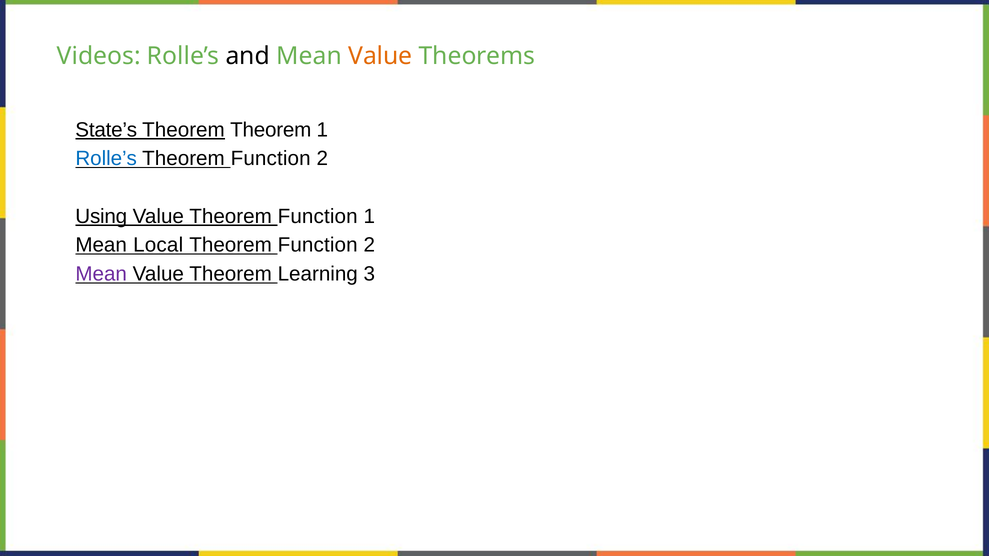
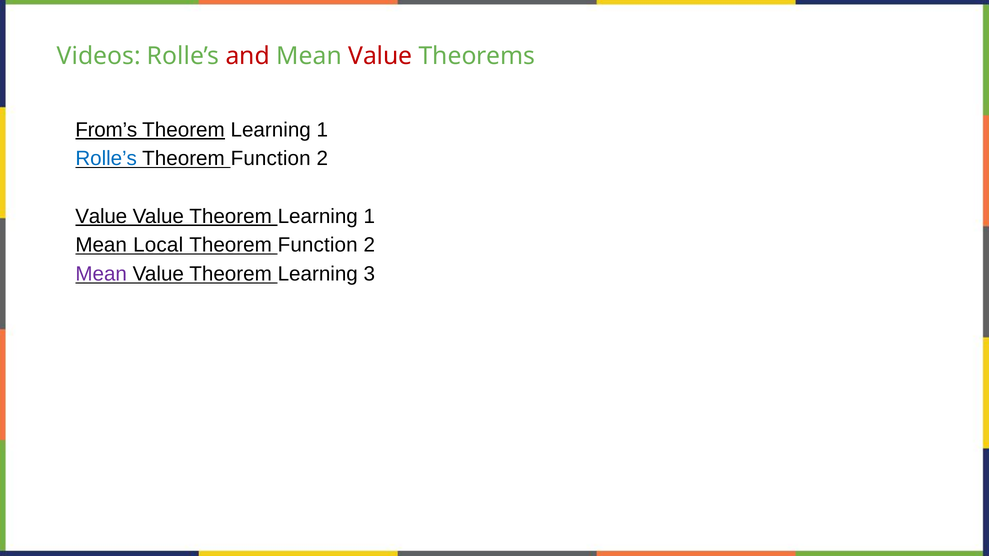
and colour: black -> red
Value at (380, 56) colour: orange -> red
State’s: State’s -> From’s
Theorem at (271, 130): Theorem -> Learning
Using at (101, 216): Using -> Value
Function at (318, 216): Function -> Learning
